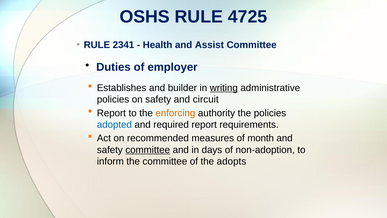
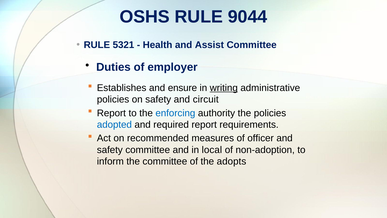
4725: 4725 -> 9044
2341: 2341 -> 5321
builder: builder -> ensure
enforcing colour: orange -> blue
month: month -> officer
committee at (148, 150) underline: present -> none
days: days -> local
